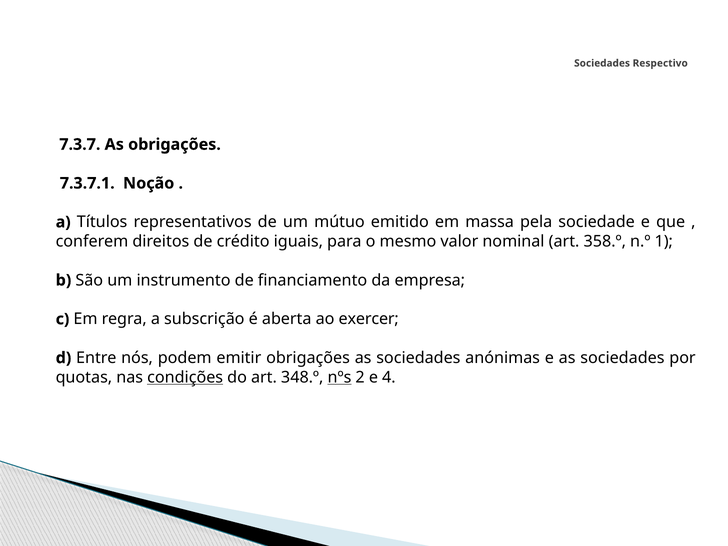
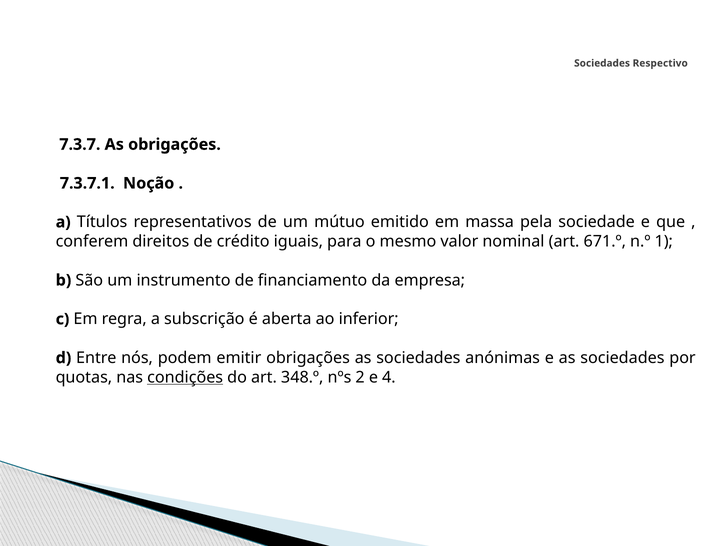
358.º: 358.º -> 671.º
exercer: exercer -> inferior
nºs underline: present -> none
